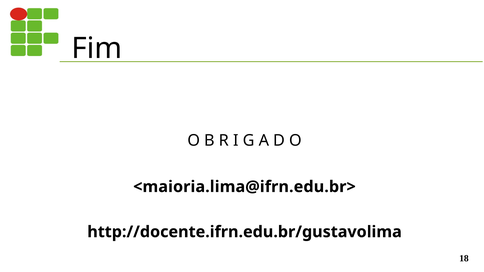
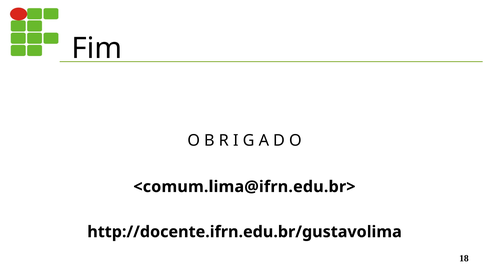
<maioria.lima@ifrn.edu.br>: <maioria.lima@ifrn.edu.br> -> <comum.lima@ifrn.edu.br>
